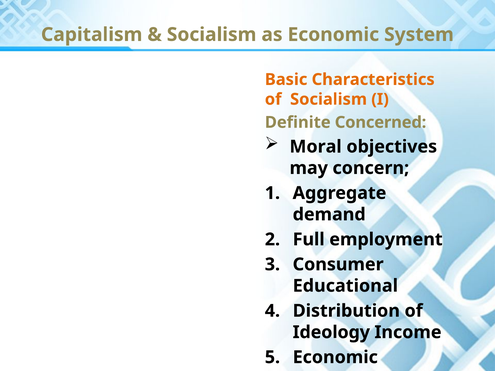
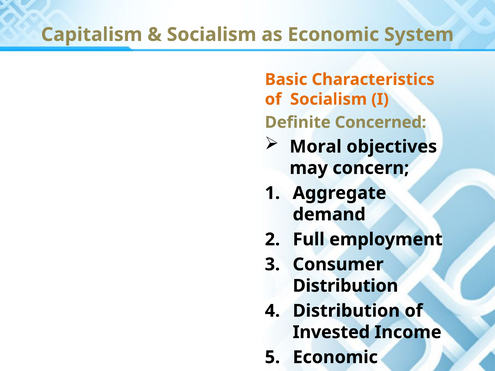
Educational at (345, 286): Educational -> Distribution
Ideology: Ideology -> Invested
